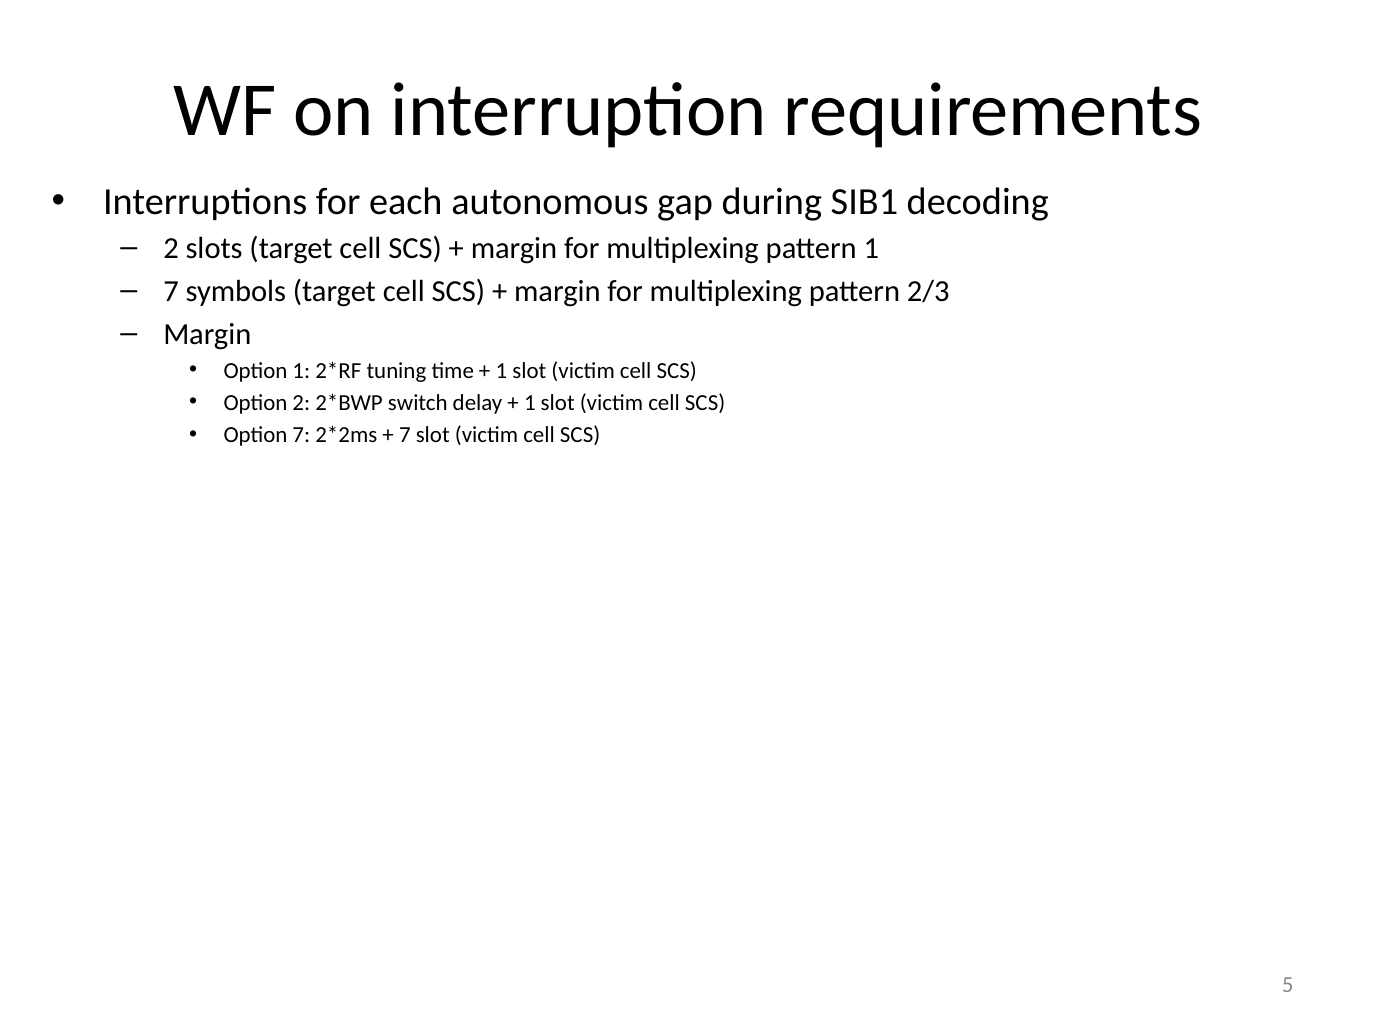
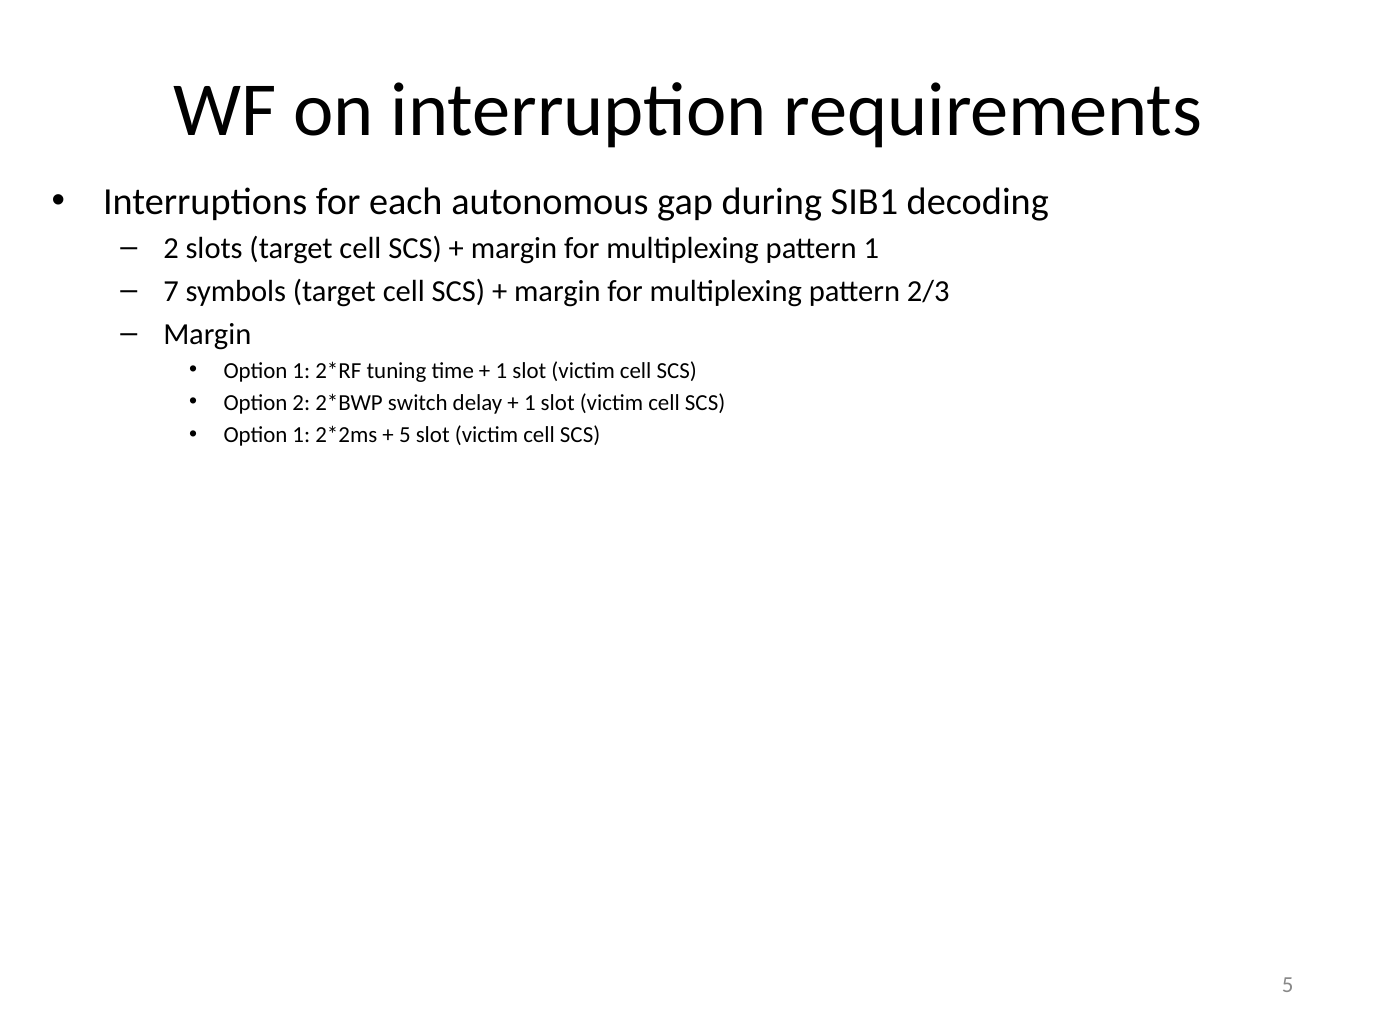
7 at (301, 435): 7 -> 1
7 at (405, 435): 7 -> 5
